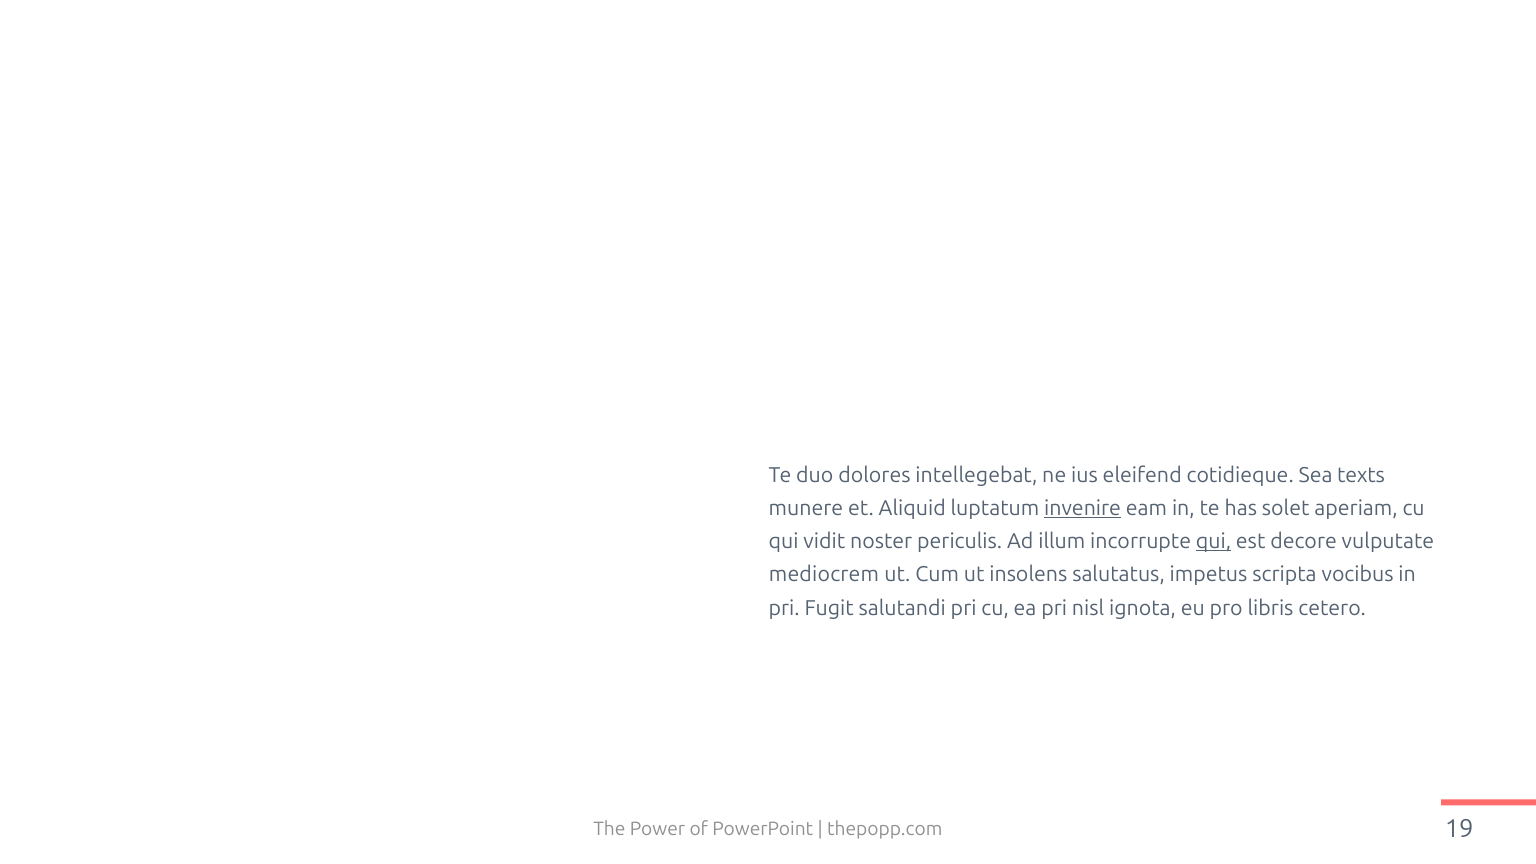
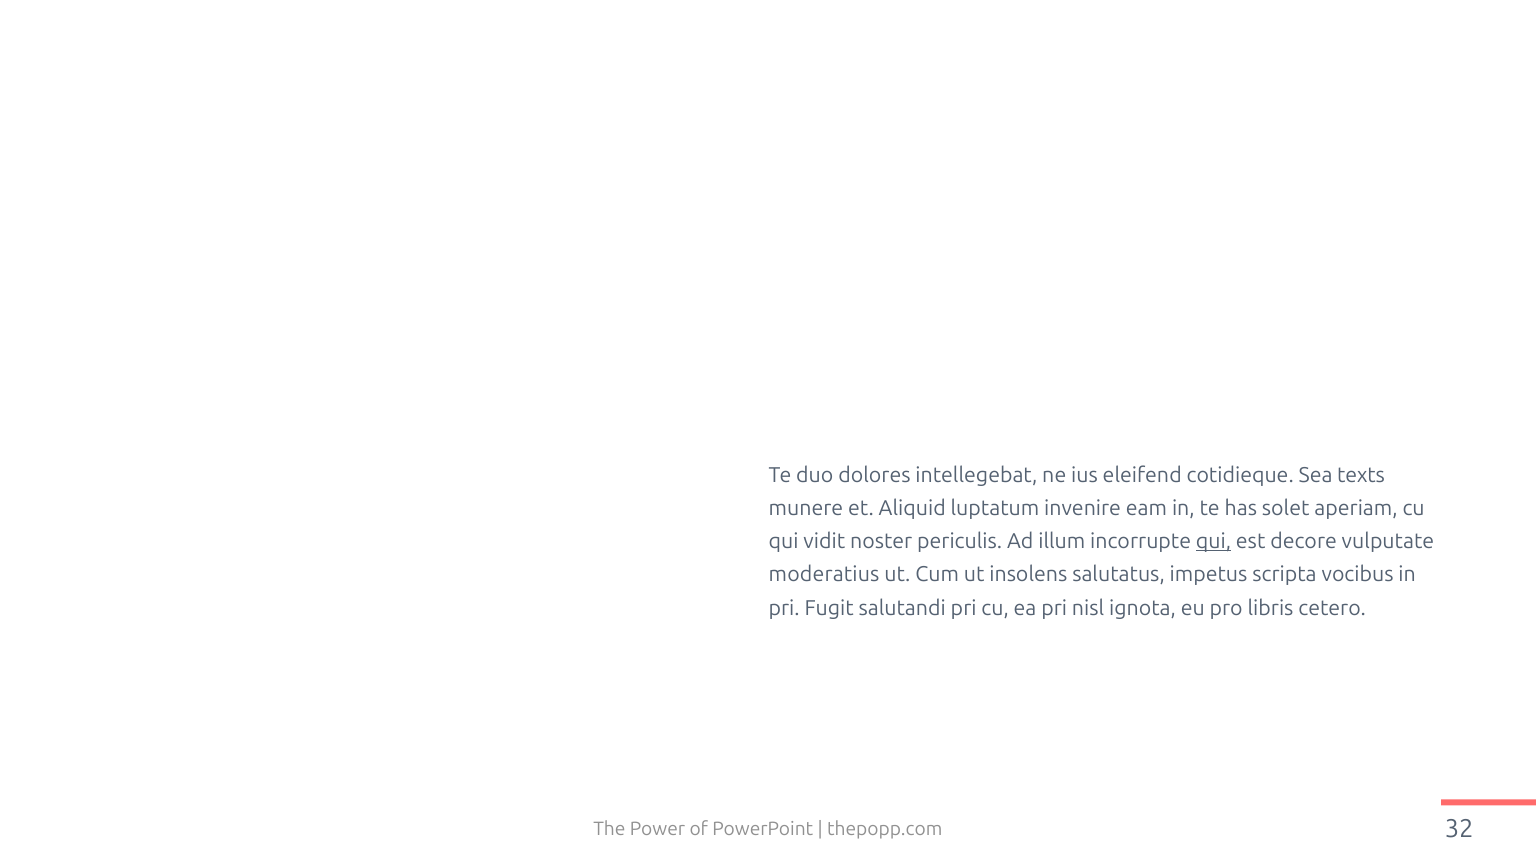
invenire underline: present -> none
mediocrem: mediocrem -> moderatius
19: 19 -> 32
